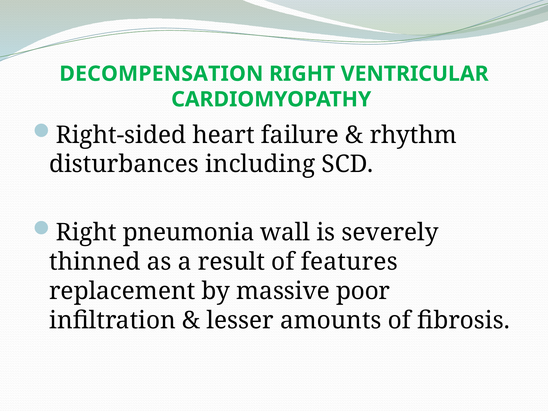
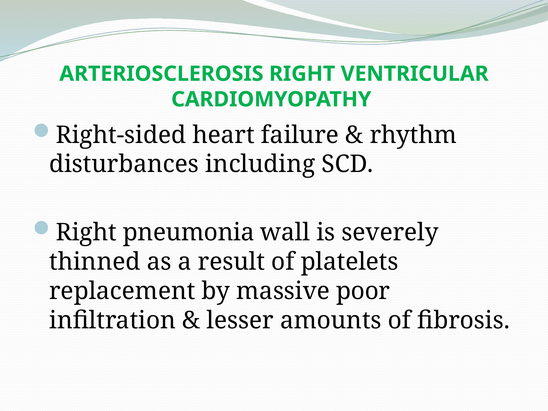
DECOMPENSATION: DECOMPENSATION -> ARTERIOSCLEROSIS
features: features -> platelets
